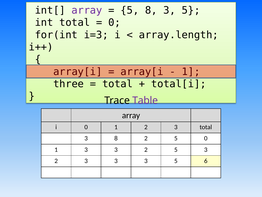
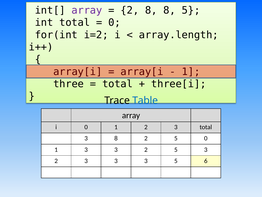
5 at (130, 10): 5 -> 2
8 3: 3 -> 8
i=3: i=3 -> i=2
total[i: total[i -> three[i
Table colour: purple -> blue
